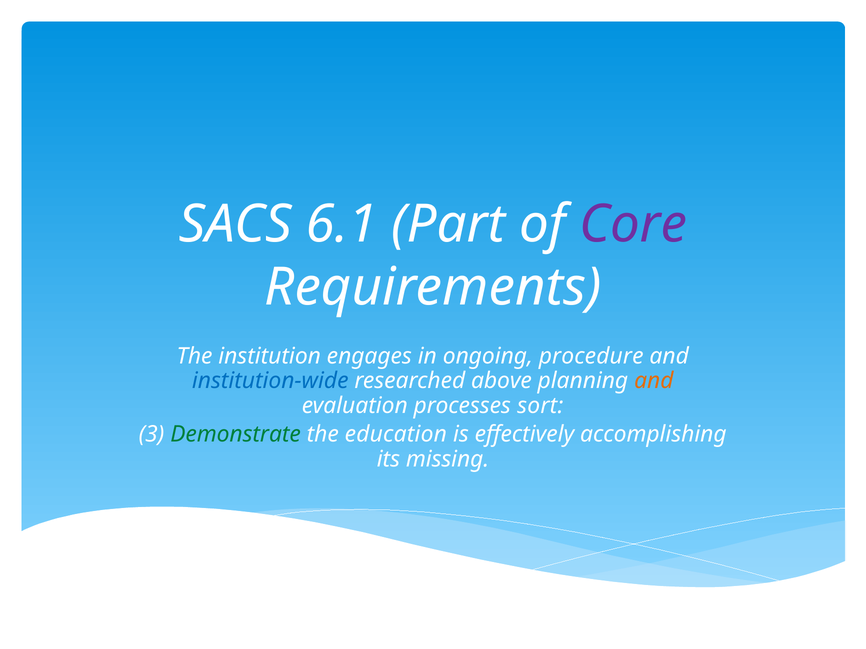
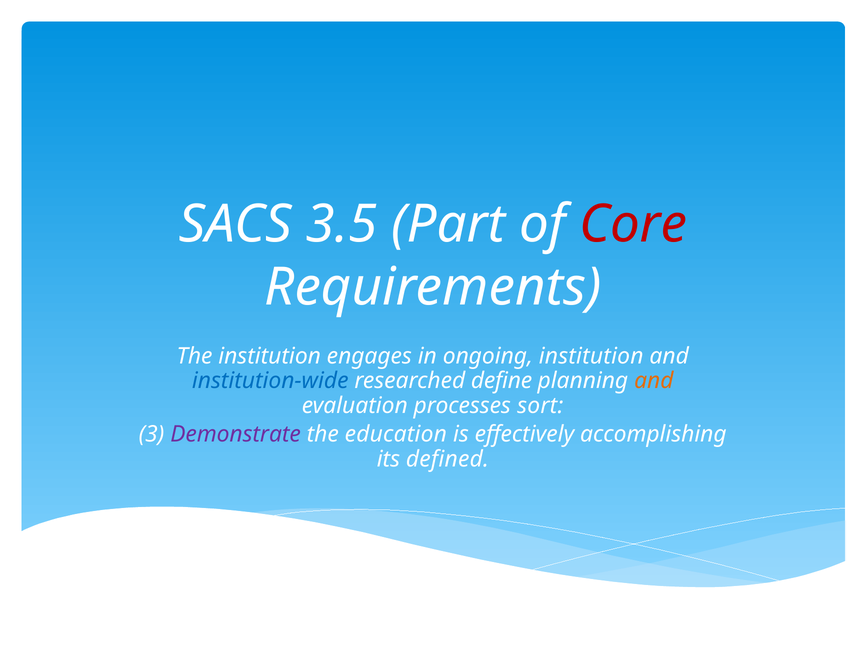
6.1: 6.1 -> 3.5
Core colour: purple -> red
ongoing procedure: procedure -> institution
above: above -> define
Demonstrate colour: green -> purple
missing: missing -> defined
